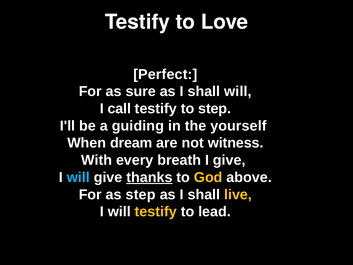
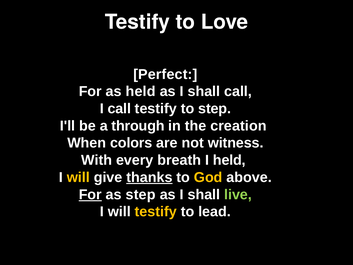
as sure: sure -> held
shall will: will -> call
guiding: guiding -> through
yourself: yourself -> creation
dream: dream -> colors
I give: give -> held
will at (78, 177) colour: light blue -> yellow
For at (90, 194) underline: none -> present
live colour: yellow -> light green
